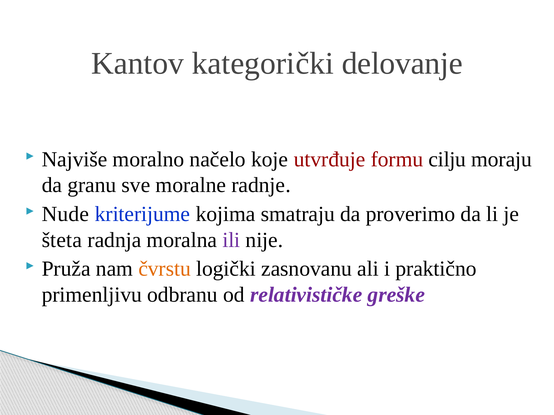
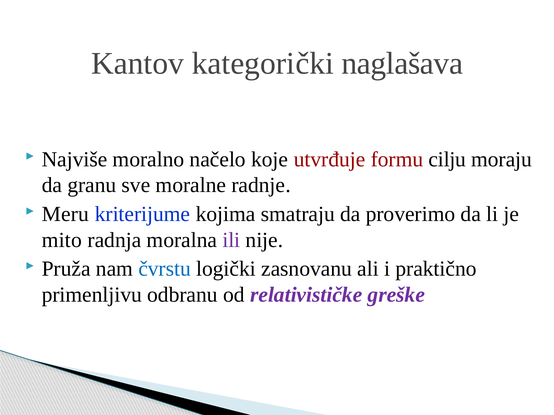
delovanje: delovanje -> naglašava
Nude: Nude -> Meru
šteta: šteta -> mito
čvrstu colour: orange -> blue
